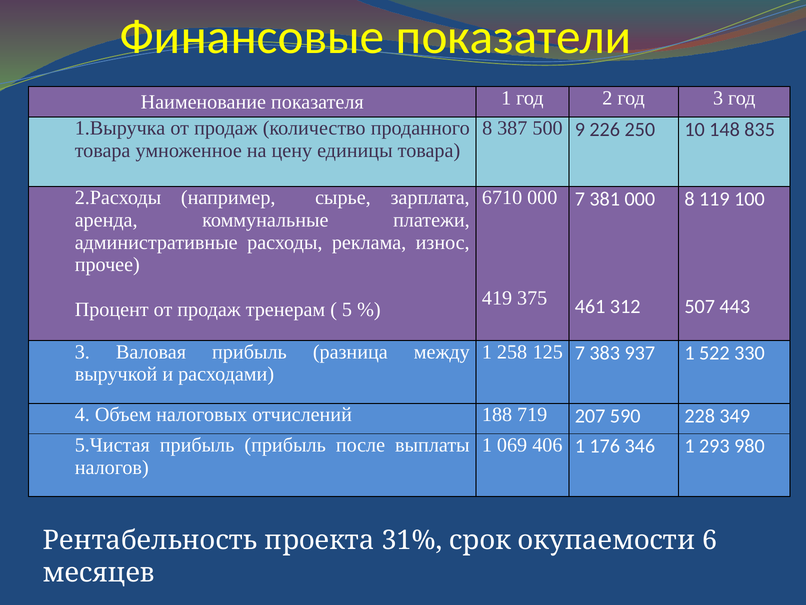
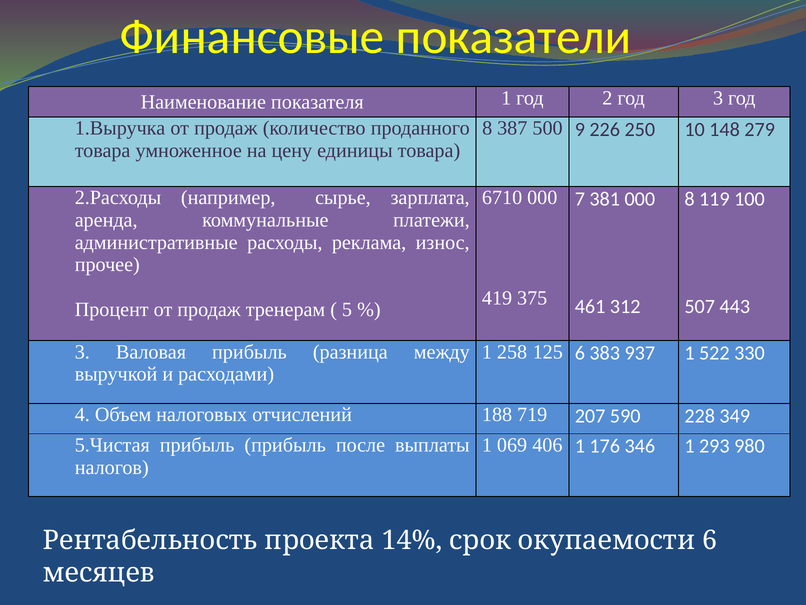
835: 835 -> 279
125 7: 7 -> 6
31%: 31% -> 14%
